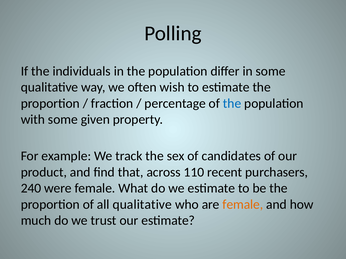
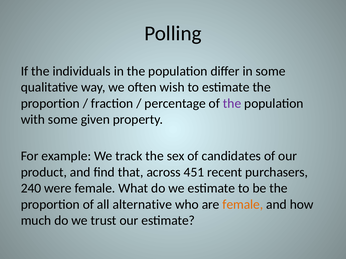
the at (232, 104) colour: blue -> purple
110: 110 -> 451
all qualitative: qualitative -> alternative
